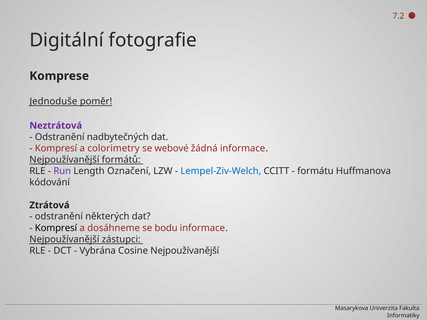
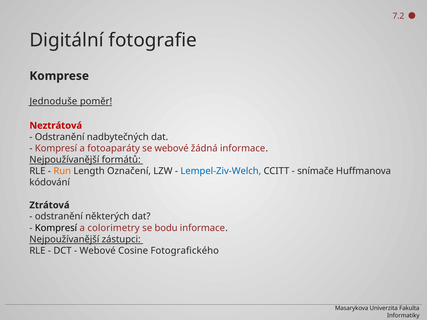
Neztrátová colour: purple -> red
colorimetry: colorimetry -> fotoaparáty
Run colour: purple -> orange
formátu: formátu -> snímače
dosáhneme: dosáhneme -> colorimetry
Vybrána at (98, 251): Vybrána -> Webové
Cosine Nejpoužívanější: Nejpoužívanější -> Fotografického
